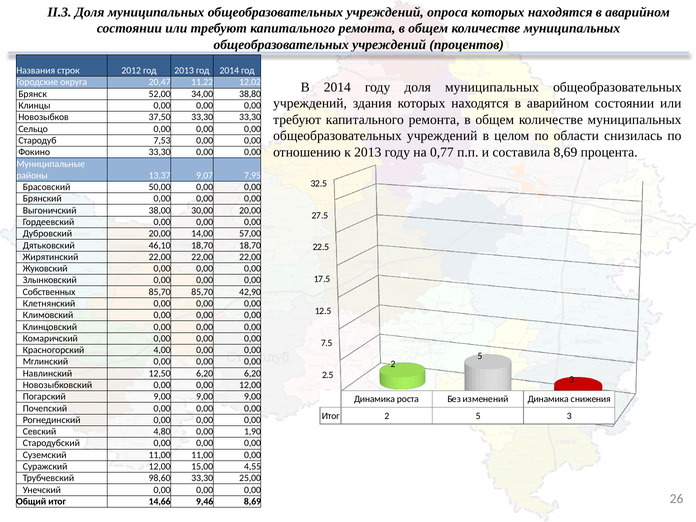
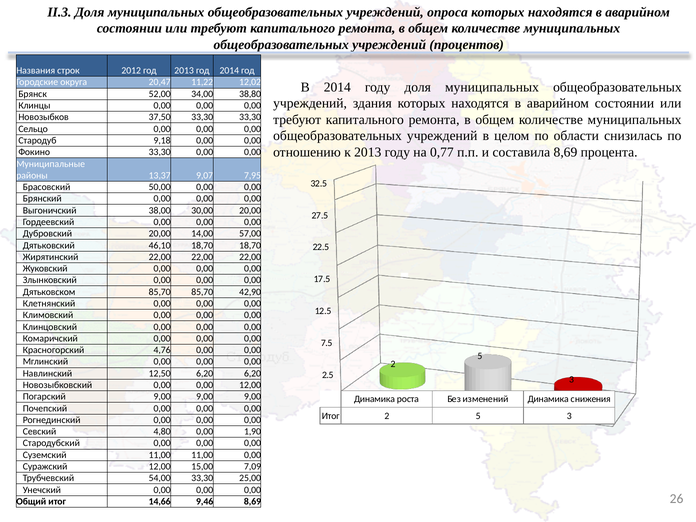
7,53: 7,53 -> 9,18
Собственных: Собственных -> Дятьковском
4,00: 4,00 -> 4,76
4,55: 4,55 -> 7,09
98,60: 98,60 -> 54,00
